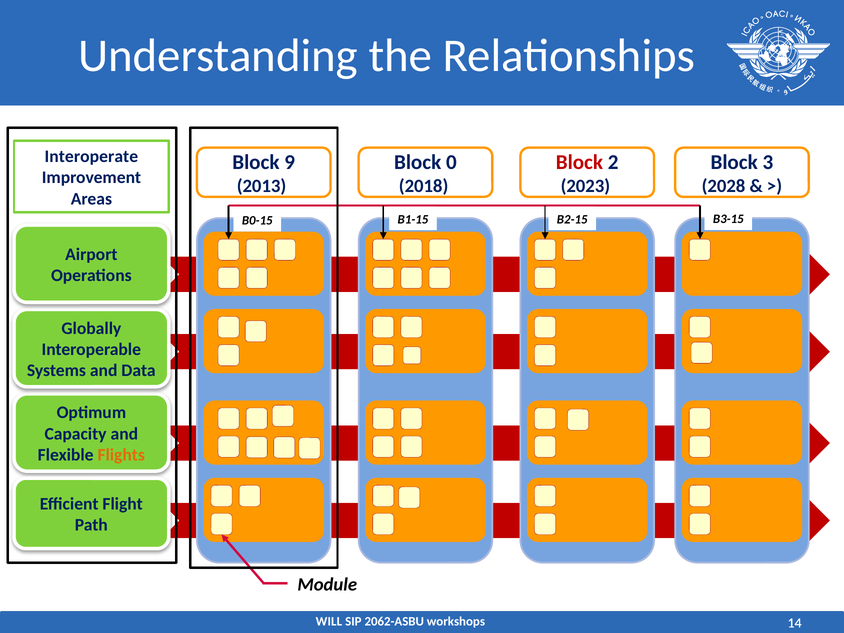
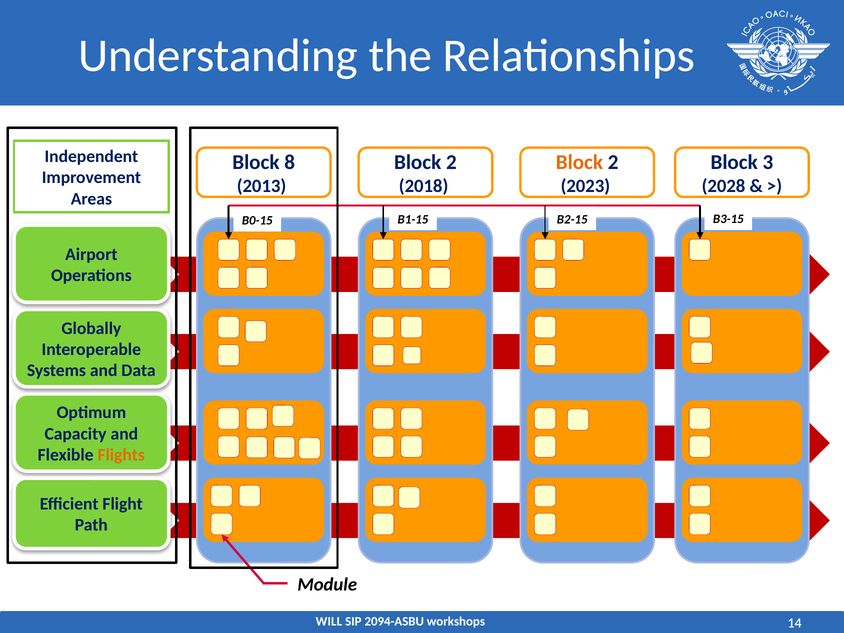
Interoperate: Interoperate -> Independent
9: 9 -> 8
0 at (451, 163): 0 -> 2
Block at (579, 163) colour: red -> orange
2062-ASBU: 2062-ASBU -> 2094-ASBU
